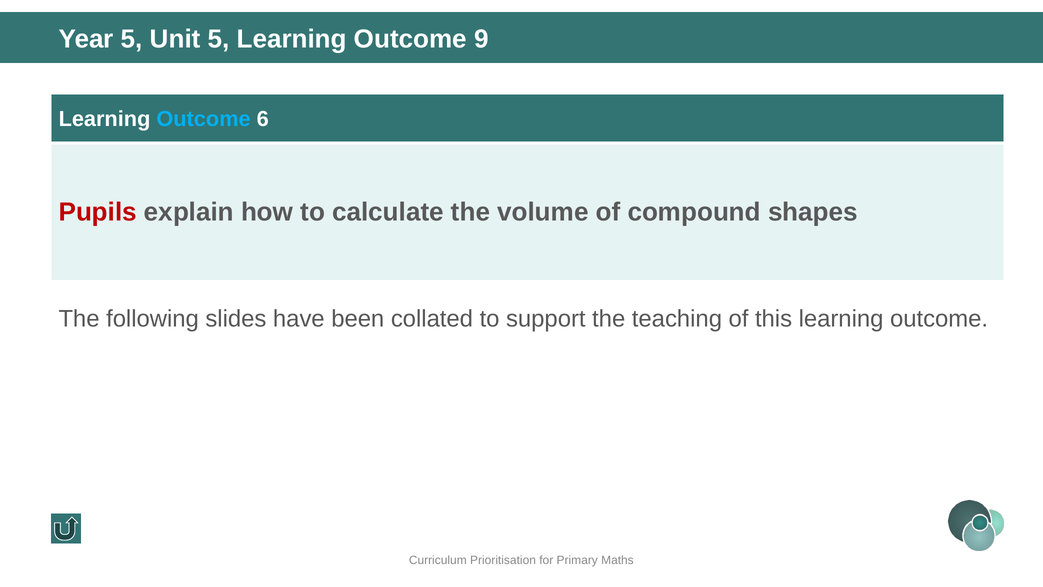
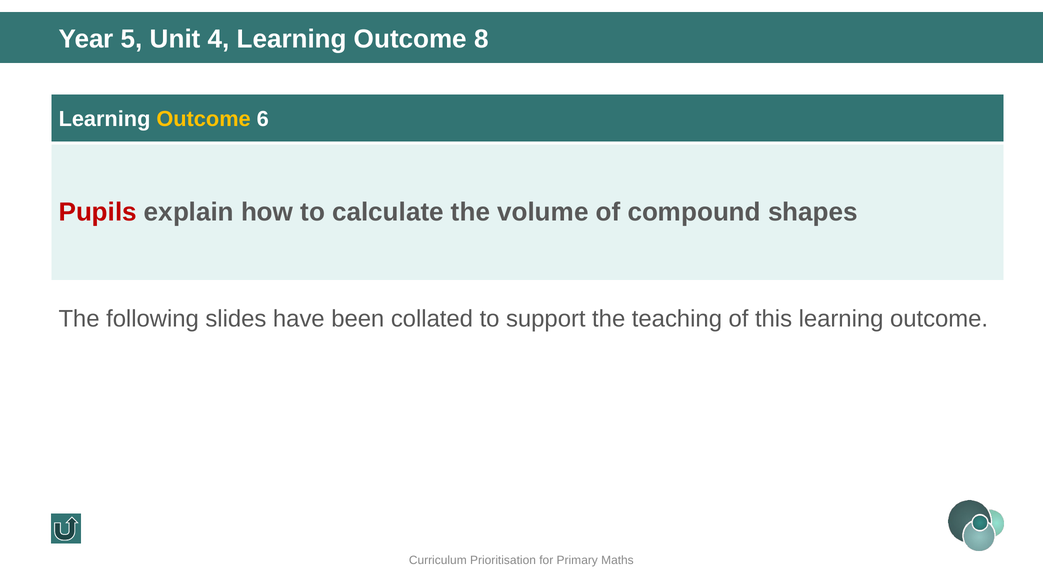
Unit 5: 5 -> 4
9: 9 -> 8
Outcome at (204, 119) colour: light blue -> yellow
